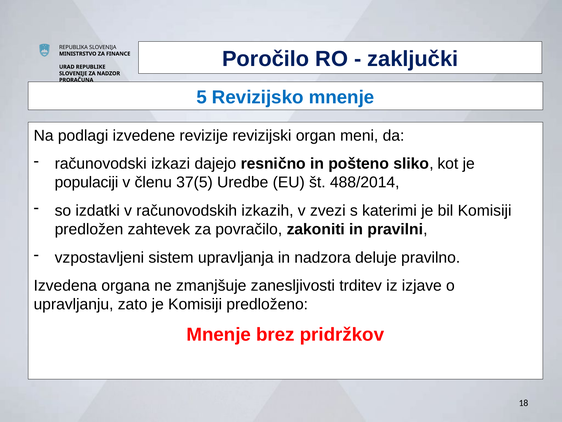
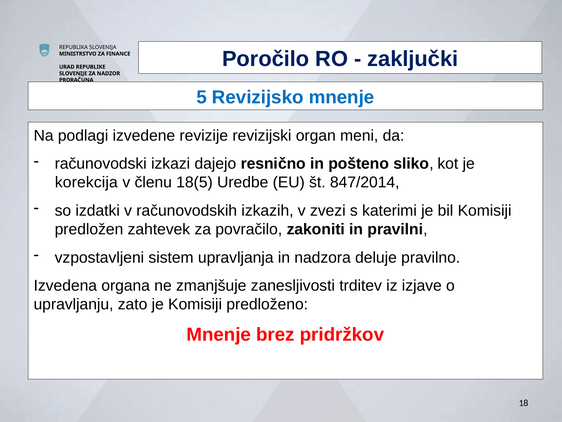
populaciji: populaciji -> korekcija
37(5: 37(5 -> 18(5
488/2014: 488/2014 -> 847/2014
